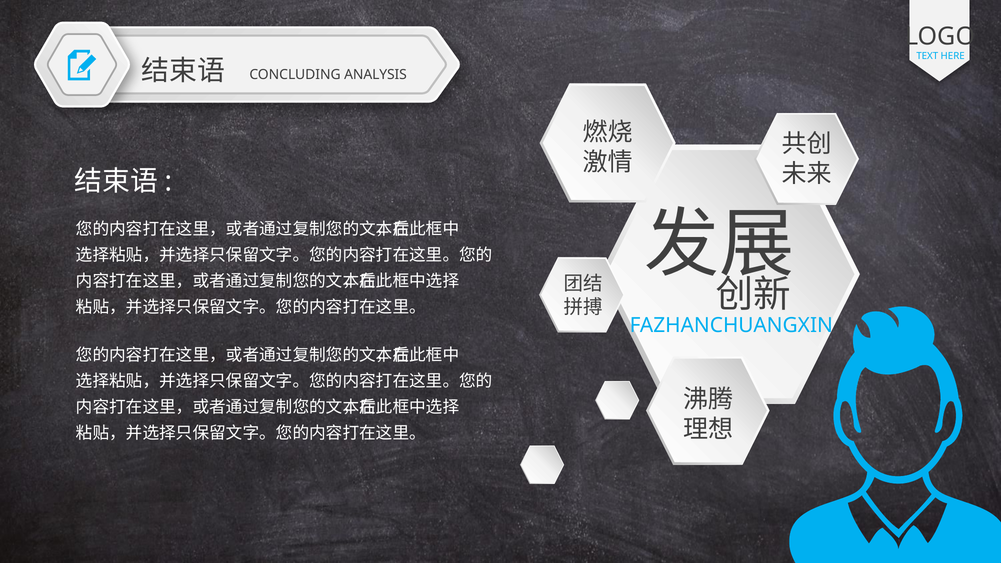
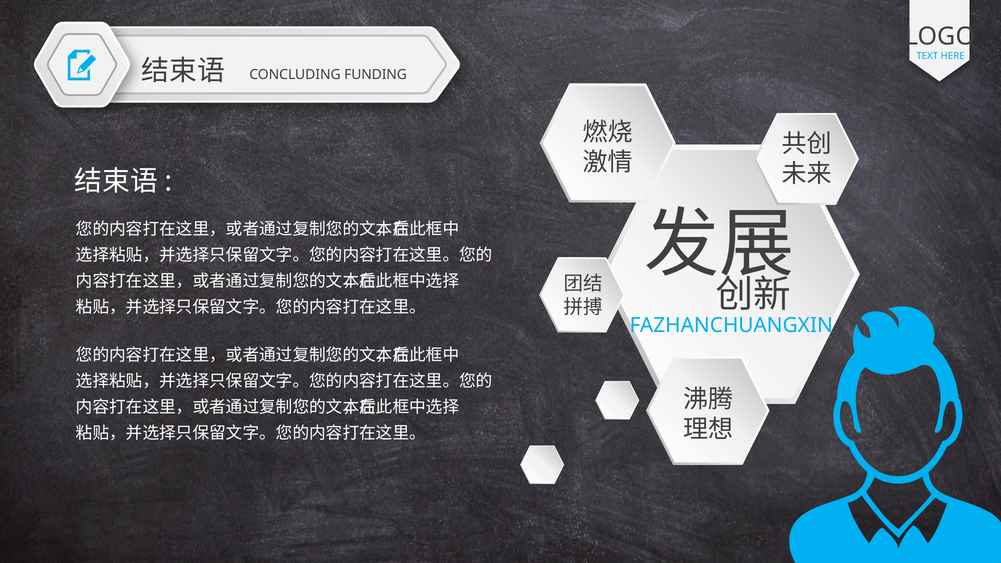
ANALYSIS: ANALYSIS -> FUNDING
